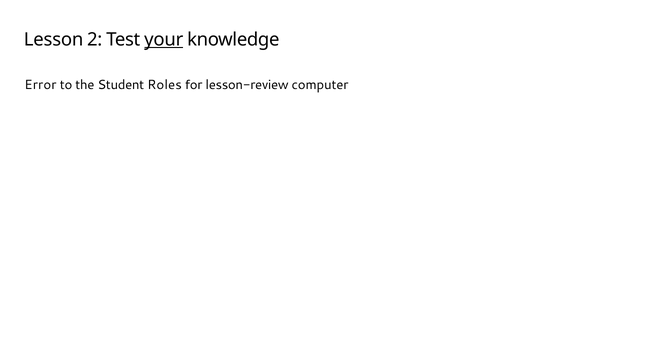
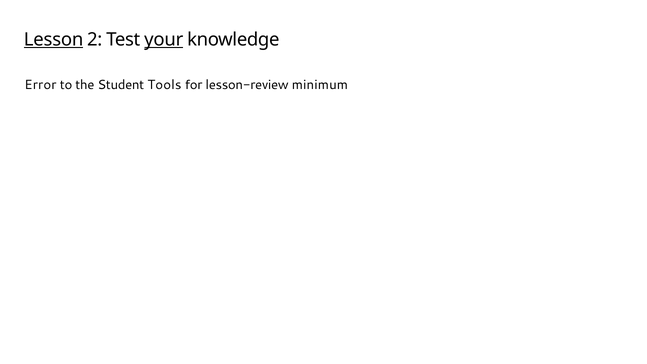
Lesson underline: none -> present
Roles: Roles -> Tools
computer: computer -> minimum
